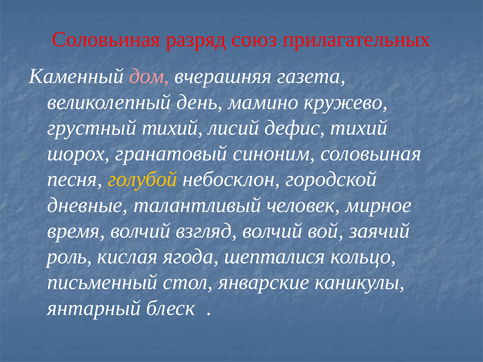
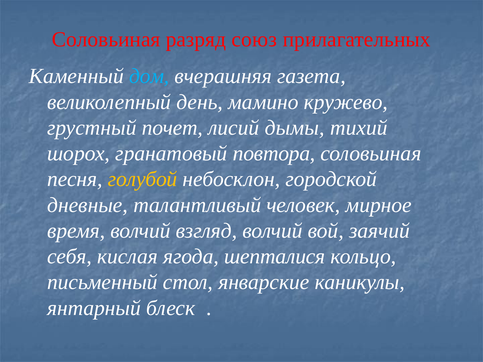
дом colour: pink -> light blue
грустный тихий: тихий -> почет
дефис: дефис -> дымы
синоним: синоним -> повтора
роль: роль -> себя
